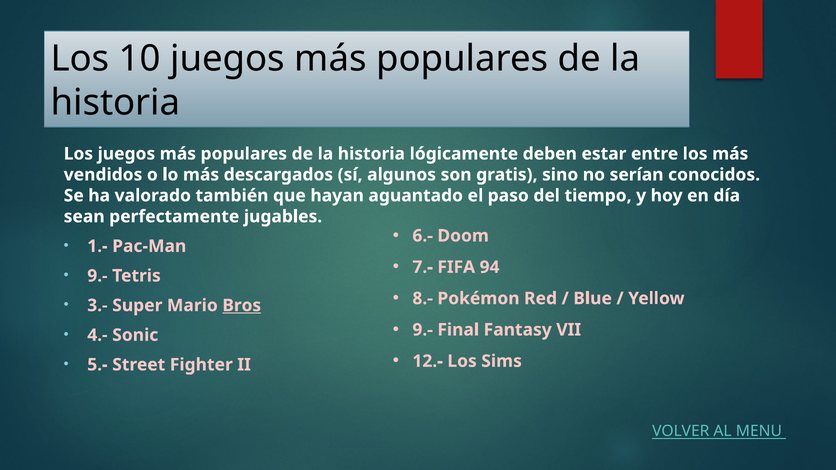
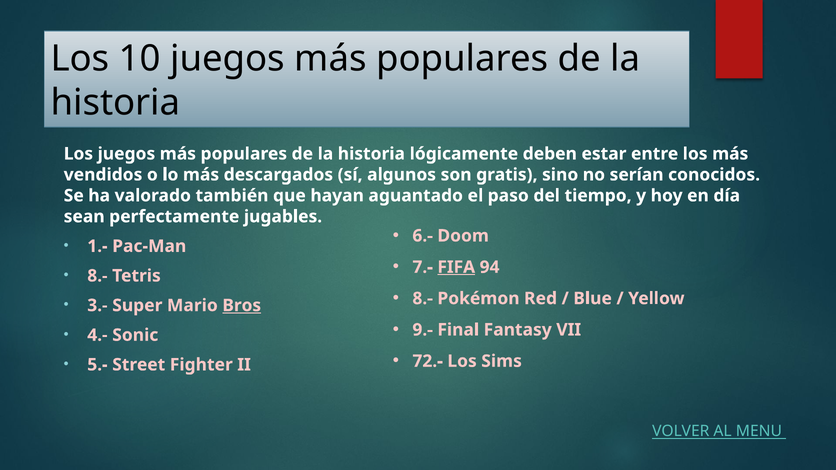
FIFA underline: none -> present
9.- at (97, 276): 9.- -> 8.-
12.-: 12.- -> 72.-
